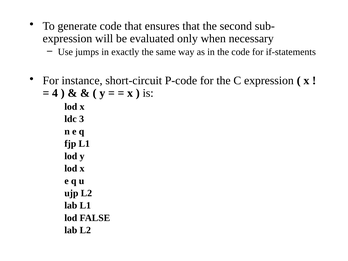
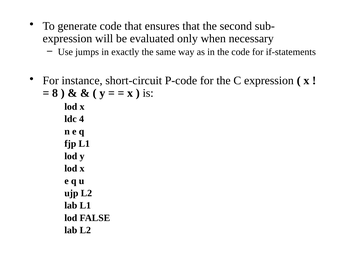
4: 4 -> 8
3: 3 -> 4
